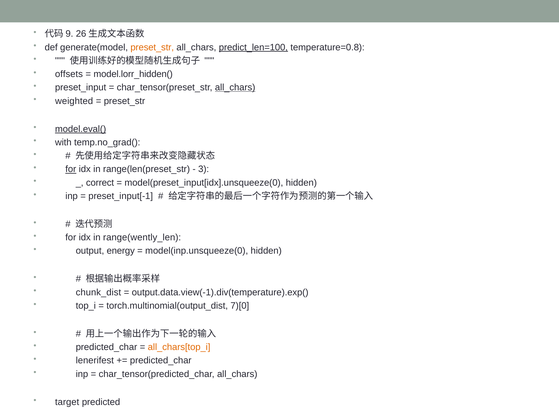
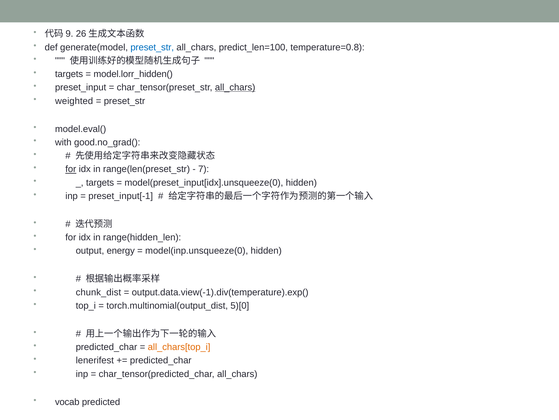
preset_str at (152, 47) colour: orange -> blue
predict_len=100 underline: present -> none
offsets at (69, 74): offsets -> targets
model.eval( underline: present -> none
temp.no_grad(: temp.no_grad( -> good.no_grad(
3: 3 -> 7
correct at (100, 182): correct -> targets
range(wently_len: range(wently_len -> range(hidden_len
7)[0: 7)[0 -> 5)[0
target: target -> vocab
